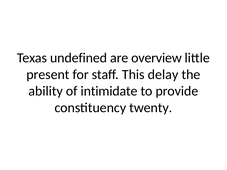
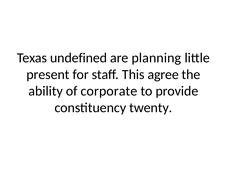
overview: overview -> planning
delay: delay -> agree
intimidate: intimidate -> corporate
